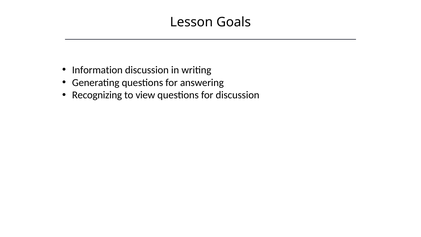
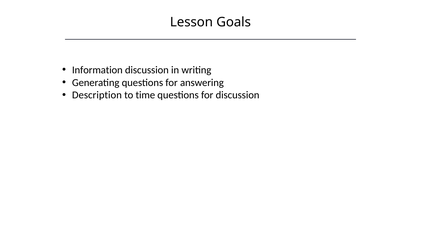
Recognizing: Recognizing -> Description
view: view -> time
